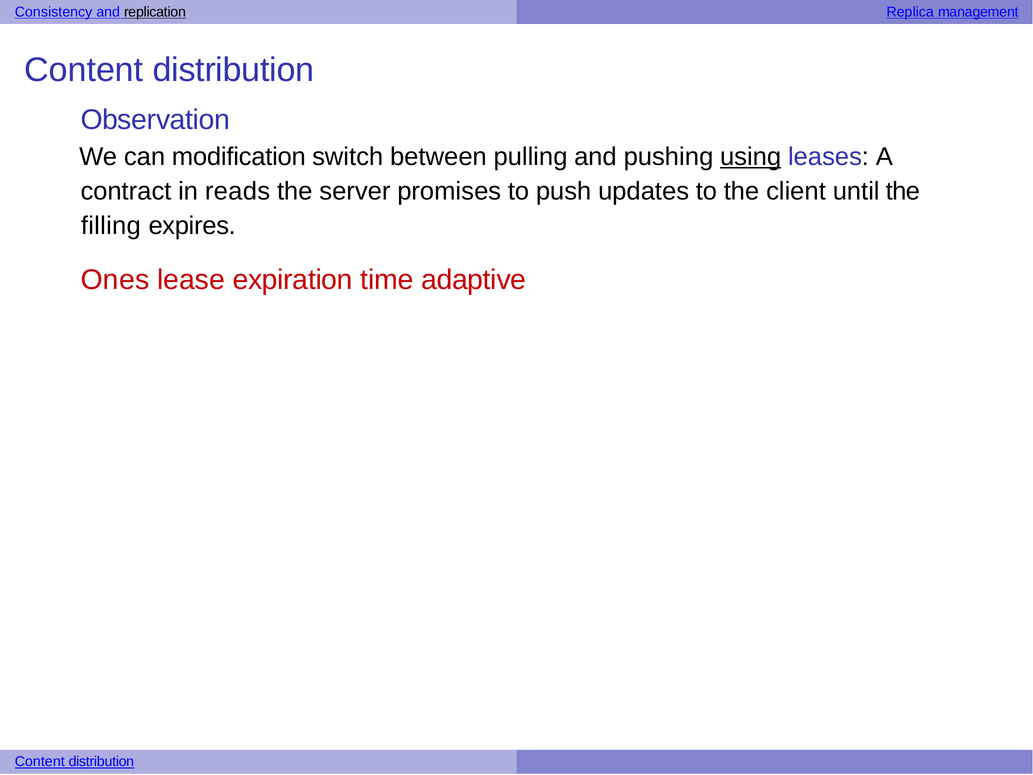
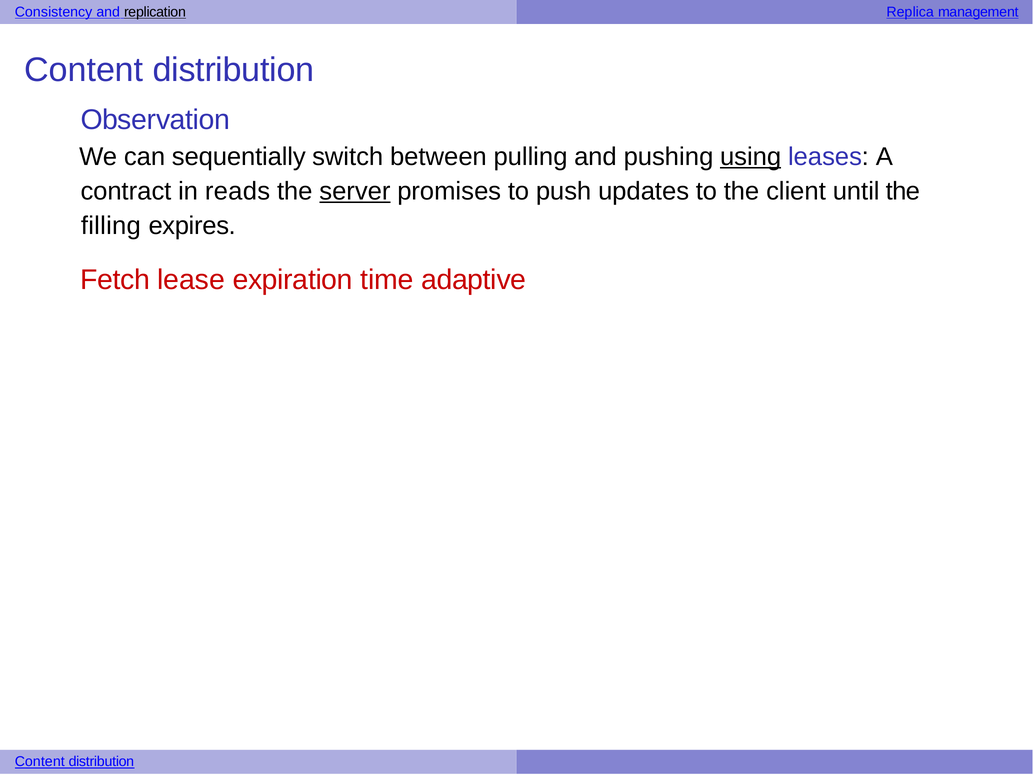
modification: modification -> sequentially
server underline: none -> present
Ones: Ones -> Fetch
